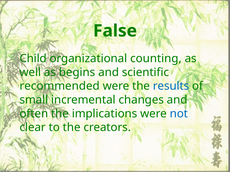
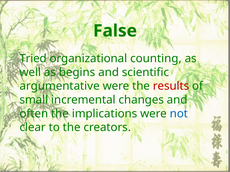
Child: Child -> Tried
recommended: recommended -> argumentative
results colour: blue -> red
